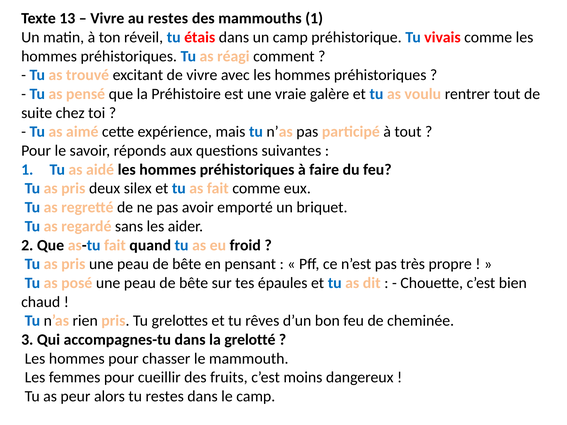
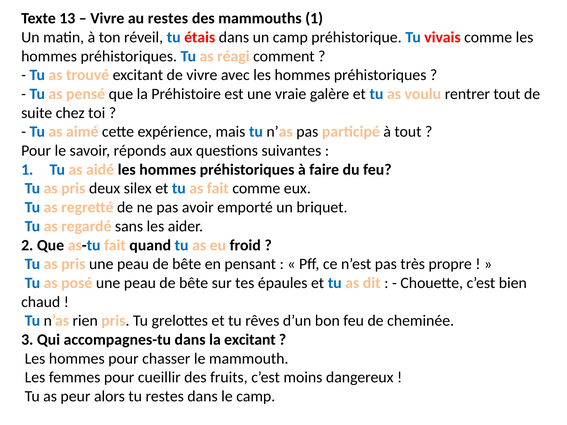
la grelotté: grelotté -> excitant
